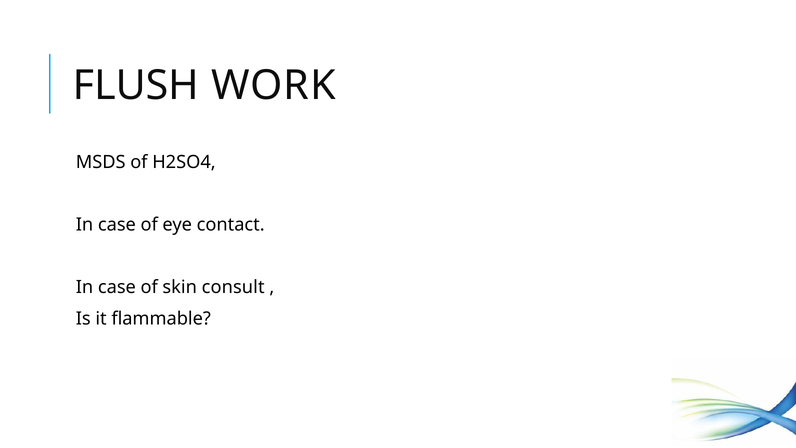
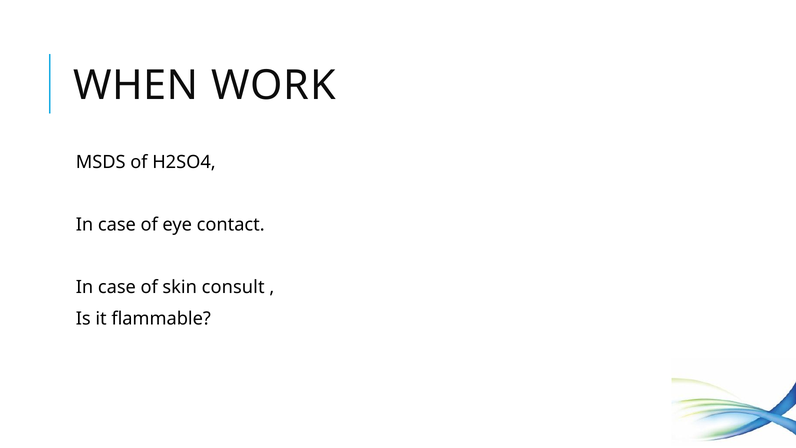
FLUSH: FLUSH -> WHEN
